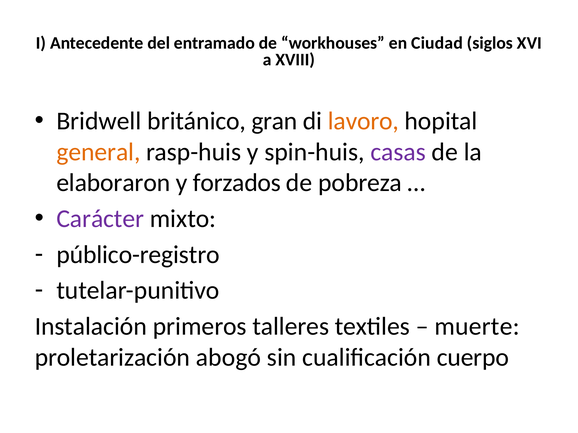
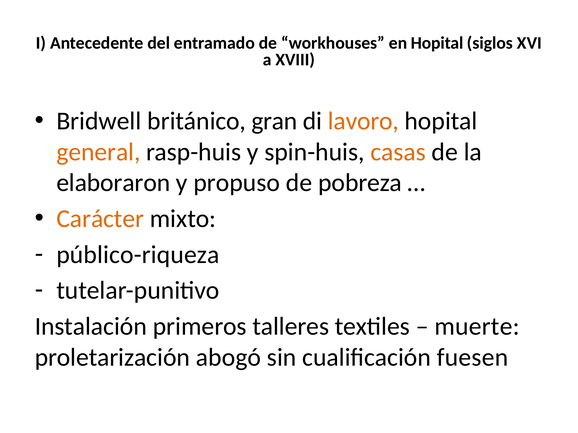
en Ciudad: Ciudad -> Hopital
casas colour: purple -> orange
forzados: forzados -> propuso
Carácter colour: purple -> orange
público-registro: público-registro -> público-riqueza
cuerpo: cuerpo -> fuesen
